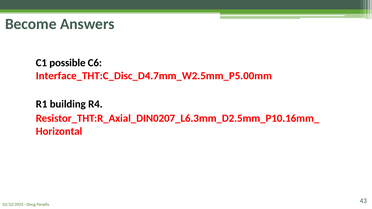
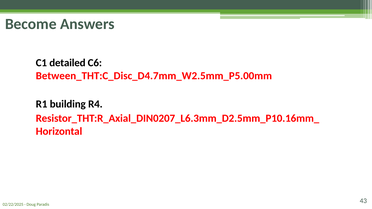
possible: possible -> detailed
Interface_THT:C_Disc_D4.7mm_W2.5mm_P5.00mm: Interface_THT:C_Disc_D4.7mm_W2.5mm_P5.00mm -> Between_THT:C_Disc_D4.7mm_W2.5mm_P5.00mm
